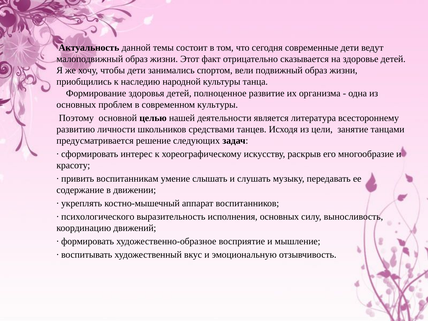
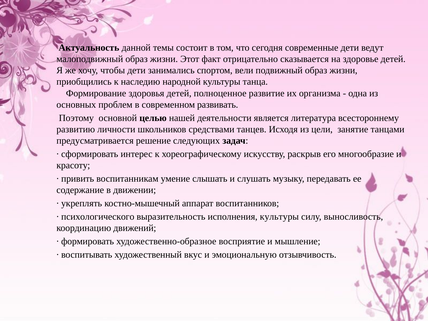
современном культуры: культуры -> развивать
исполнения основных: основных -> культуры
